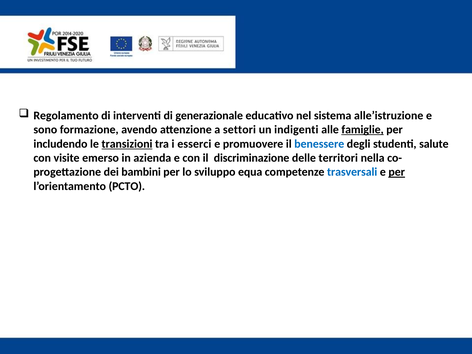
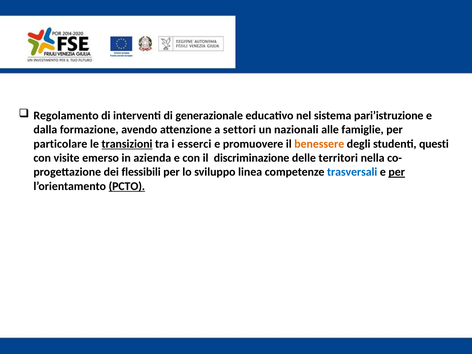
alle’istruzione: alle’istruzione -> pari’istruzione
sono: sono -> dalla
indigenti: indigenti -> nazionali
famiglie underline: present -> none
includendo: includendo -> particolare
benessere colour: blue -> orange
salute: salute -> questi
bambini: bambini -> flessibili
equa: equa -> linea
PCTO underline: none -> present
